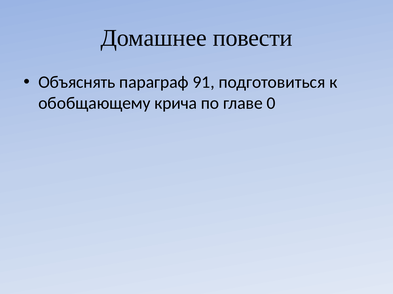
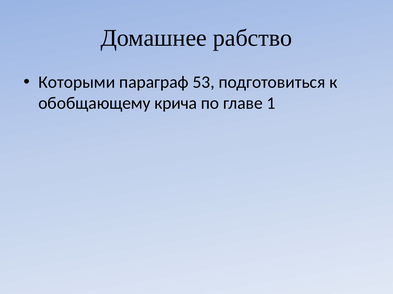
повести: повести -> рабство
Объяснять: Объяснять -> Которыми
91: 91 -> 53
0: 0 -> 1
